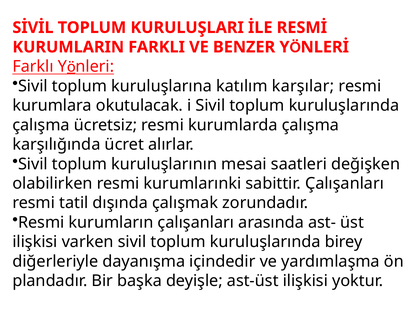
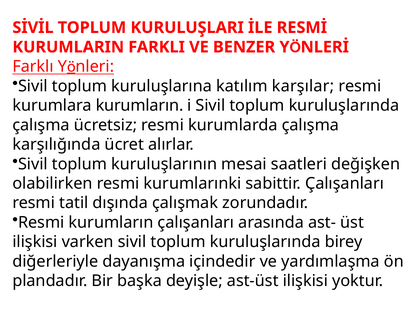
kurumlara okutulacak: okutulacak -> kurumların
